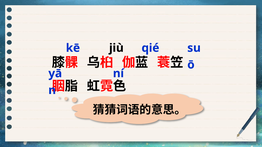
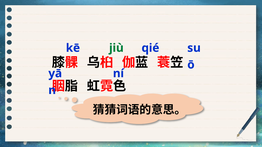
jiù colour: black -> green
